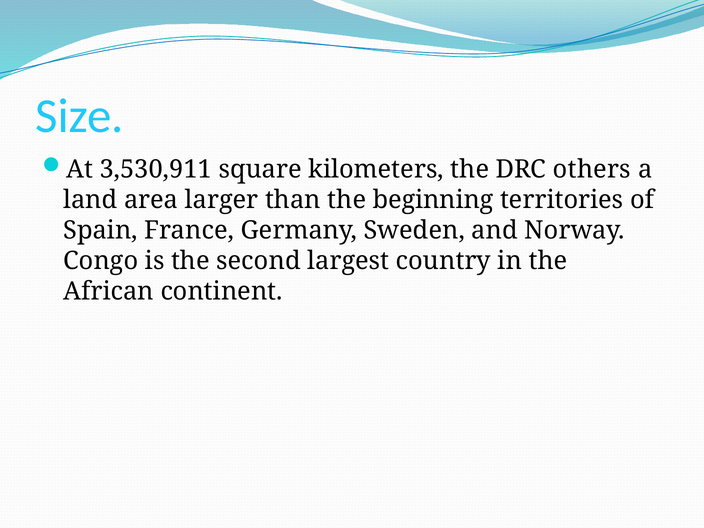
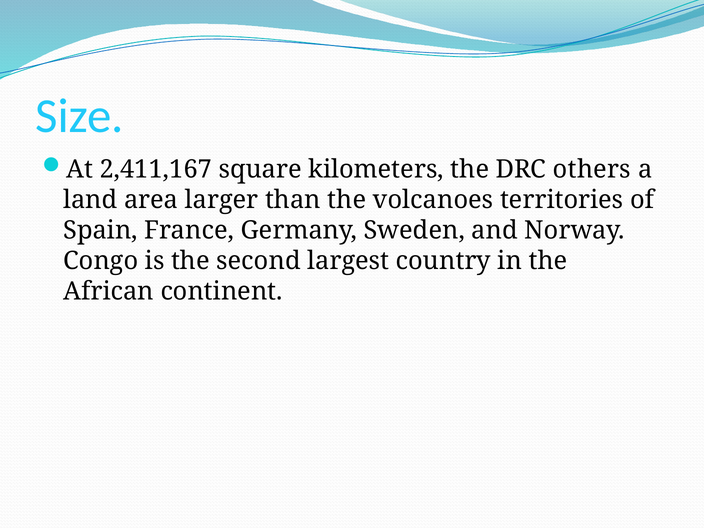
3,530,911: 3,530,911 -> 2,411,167
beginning: beginning -> volcanoes
